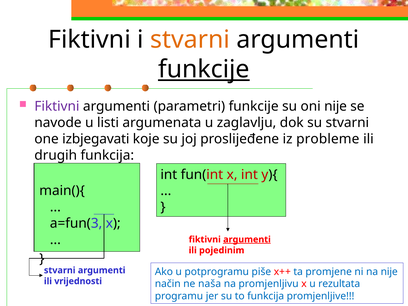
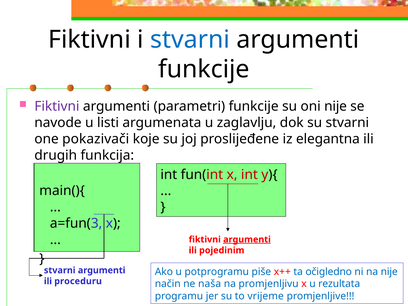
stvarni at (190, 39) colour: orange -> blue
funkcije at (204, 69) underline: present -> none
izbjegavati: izbjegavati -> pokazivači
probleme: probleme -> elegantna
promjene: promjene -> očigledno
vrijednosti: vrijednosti -> proceduru
to funkcija: funkcija -> vrijeme
